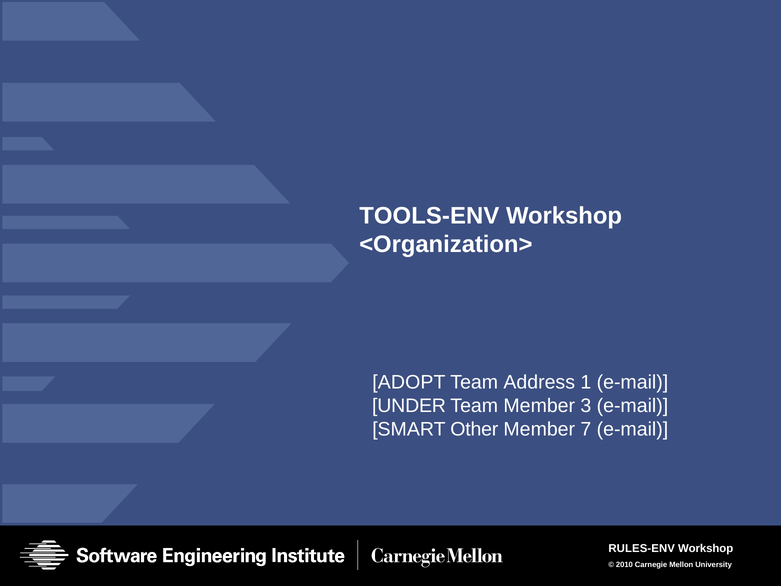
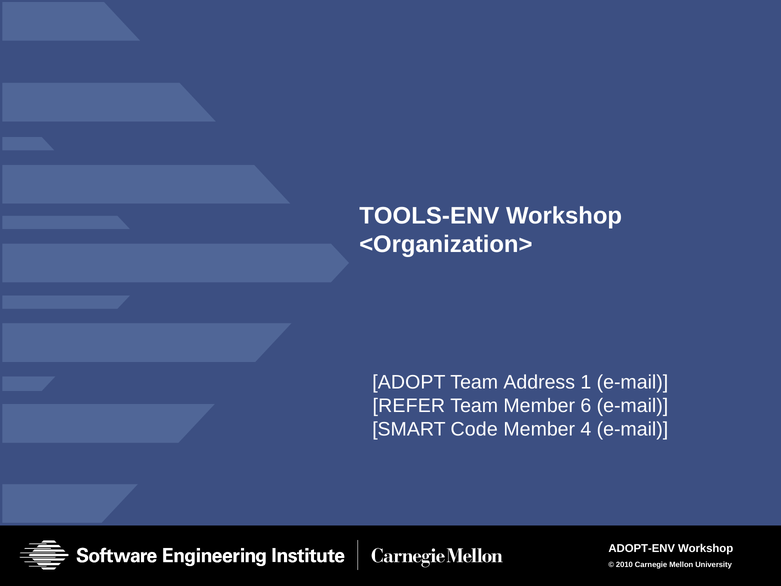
UNDER: UNDER -> REFER
3: 3 -> 6
Other: Other -> Code
7: 7 -> 4
RULES-ENV: RULES-ENV -> ADOPT-ENV
